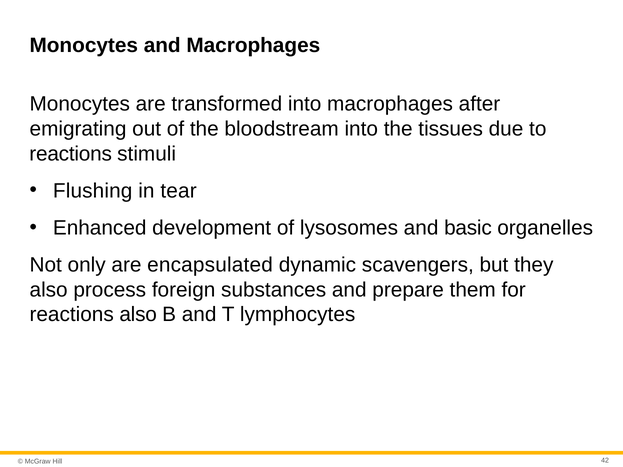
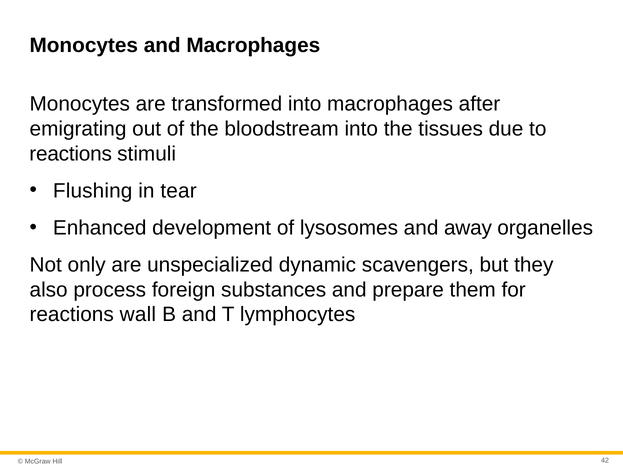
basic: basic -> away
encapsulated: encapsulated -> unspecialized
reactions also: also -> wall
